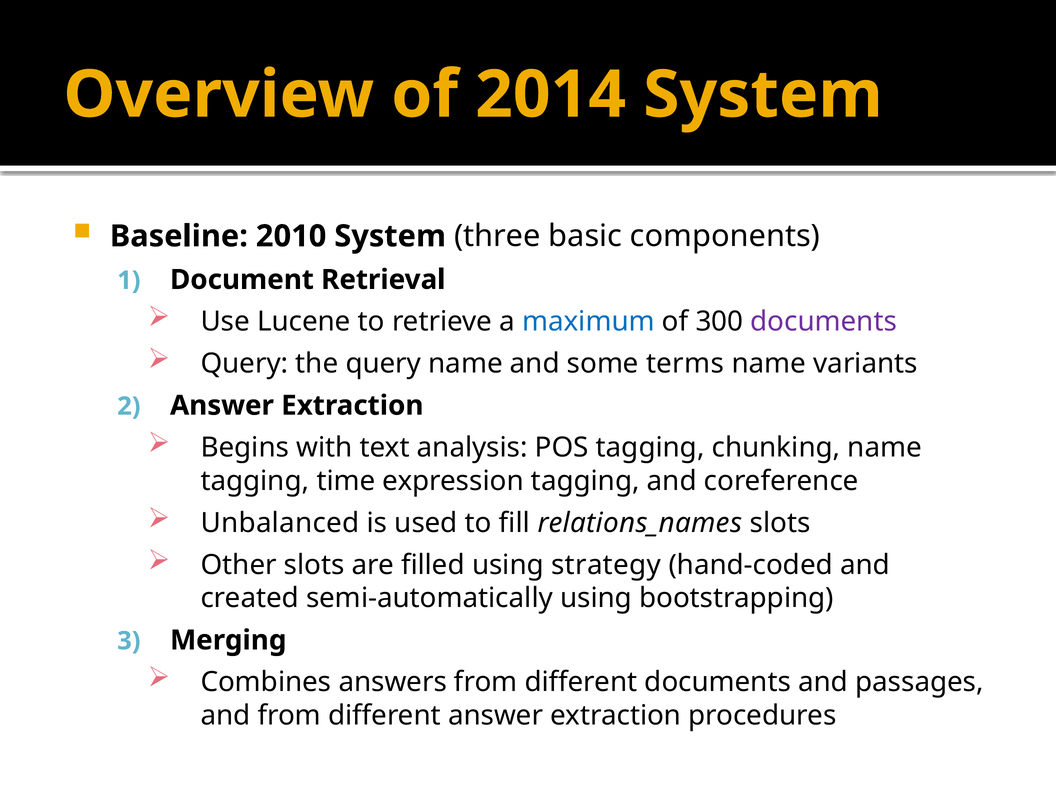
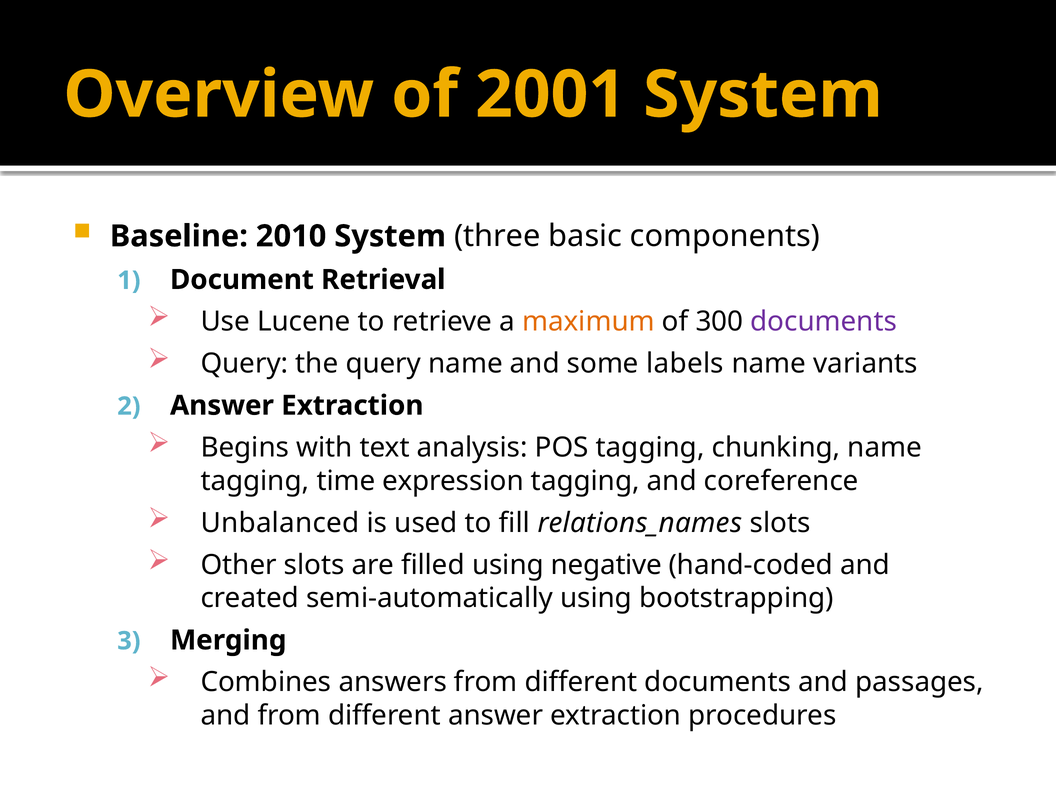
2014: 2014 -> 2001
maximum colour: blue -> orange
terms: terms -> labels
strategy: strategy -> negative
